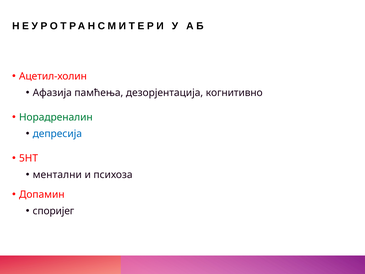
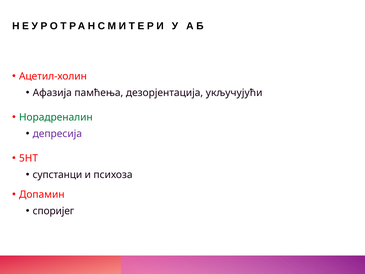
когнитивно: когнитивно -> укључујући
депресија colour: blue -> purple
ментални: ментални -> супстанци
